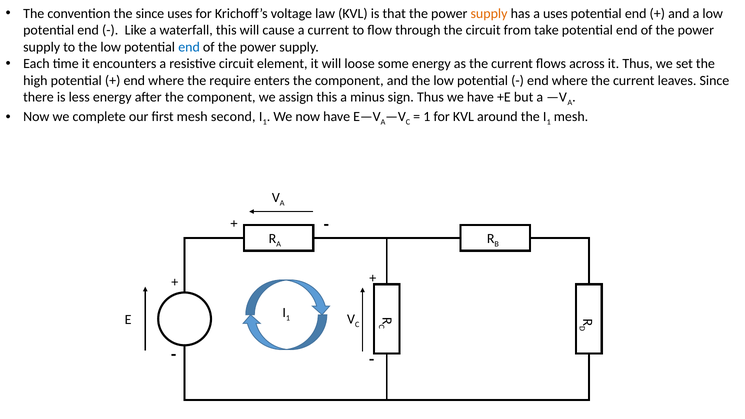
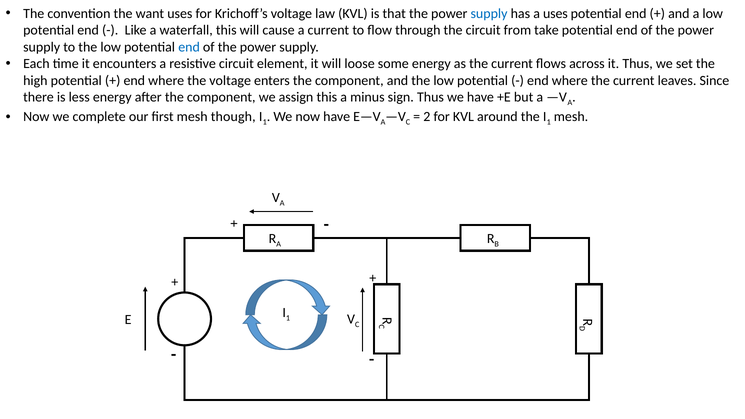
the since: since -> want
supply at (489, 14) colour: orange -> blue
the require: require -> voltage
second: second -> though
1 at (427, 116): 1 -> 2
